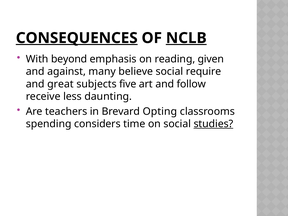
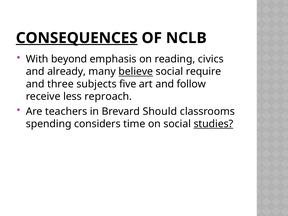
NCLB underline: present -> none
given: given -> civics
against: against -> already
believe underline: none -> present
great: great -> three
daunting: daunting -> reproach
Opting: Opting -> Should
